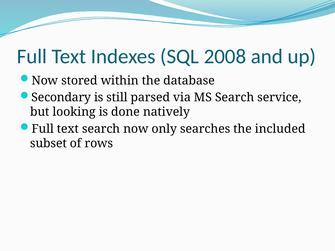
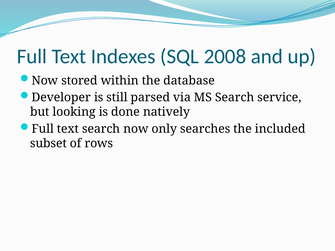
Secondary: Secondary -> Developer
